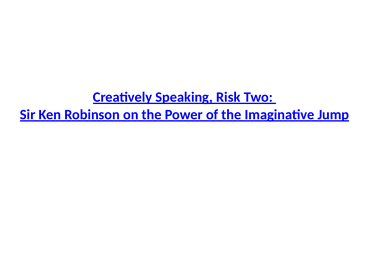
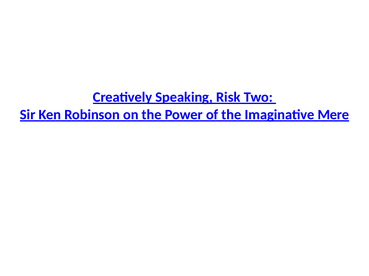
Jump: Jump -> Mere
